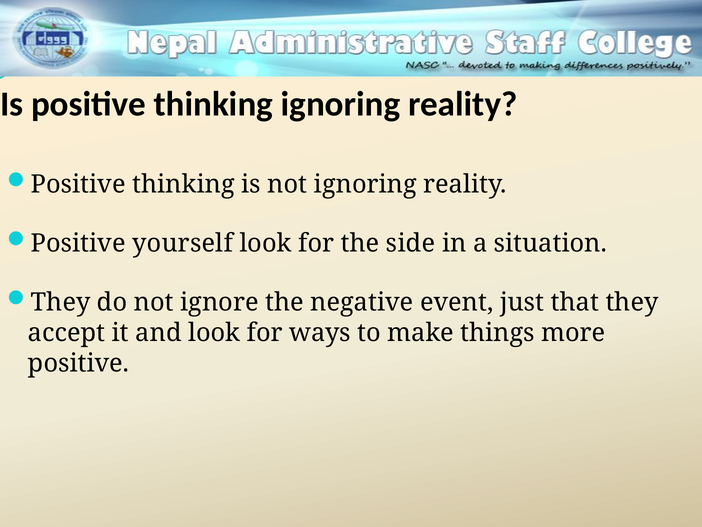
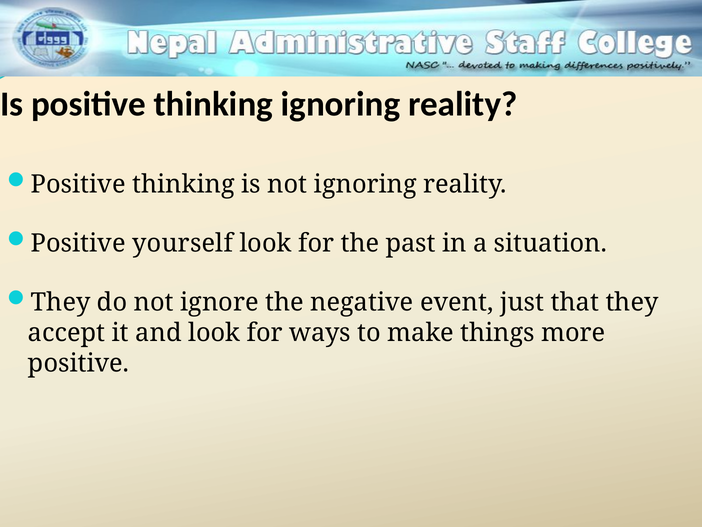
side: side -> past
